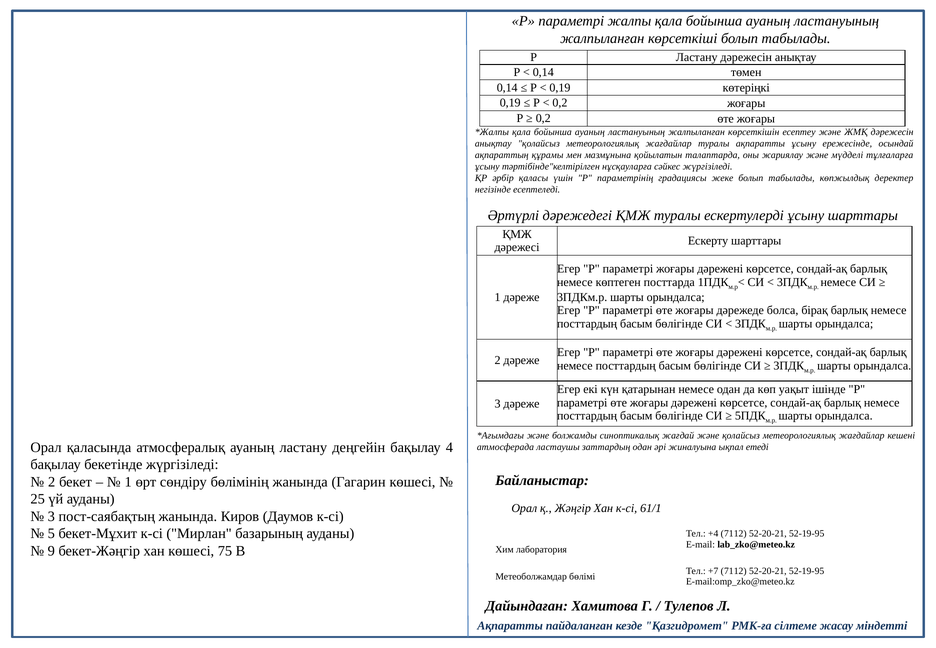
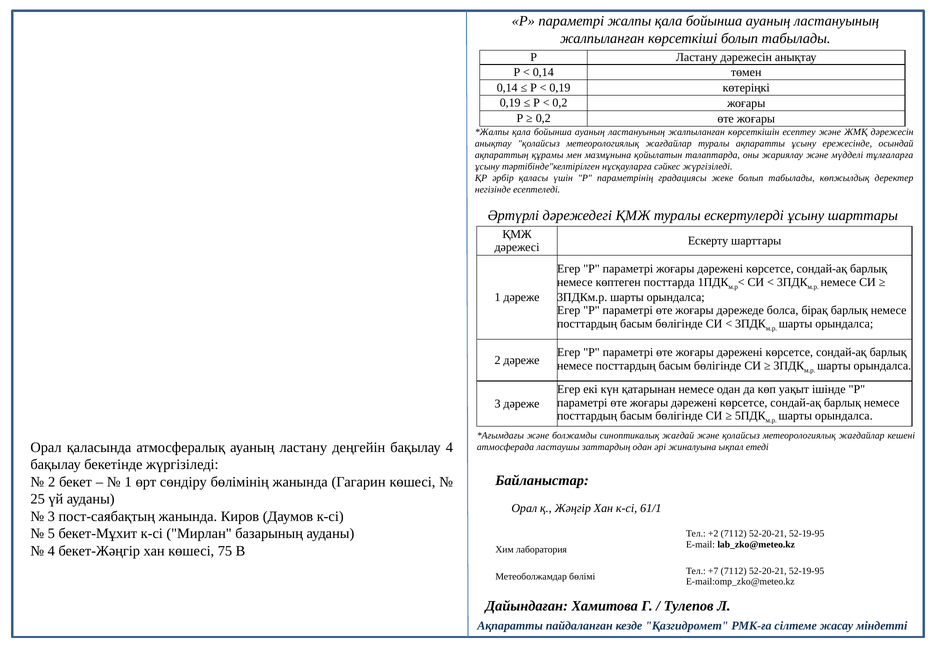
+4: +4 -> +2
9 at (51, 551): 9 -> 4
